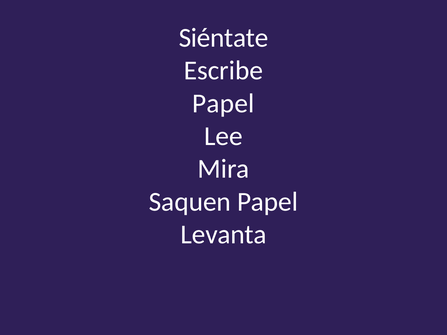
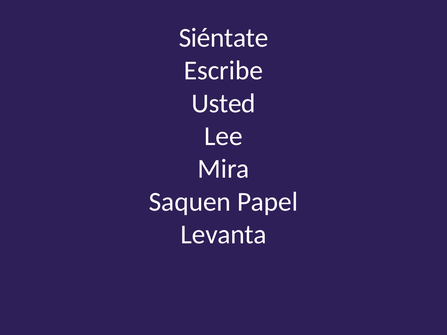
Papel at (223, 103): Papel -> Usted
